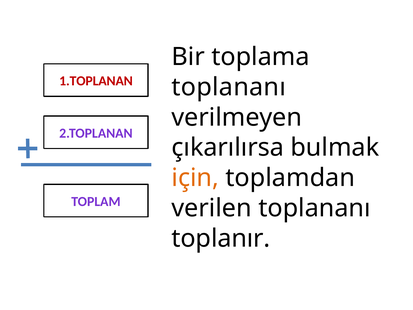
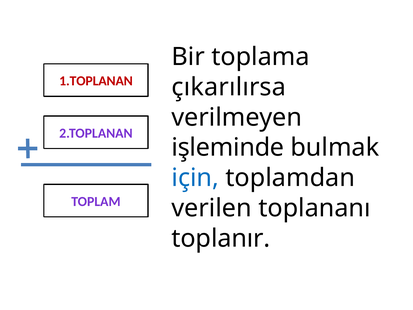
toplananı at (229, 87): toplananı -> çıkarılırsa
çıkarılırsa: çıkarılırsa -> işleminde
için colour: orange -> blue
